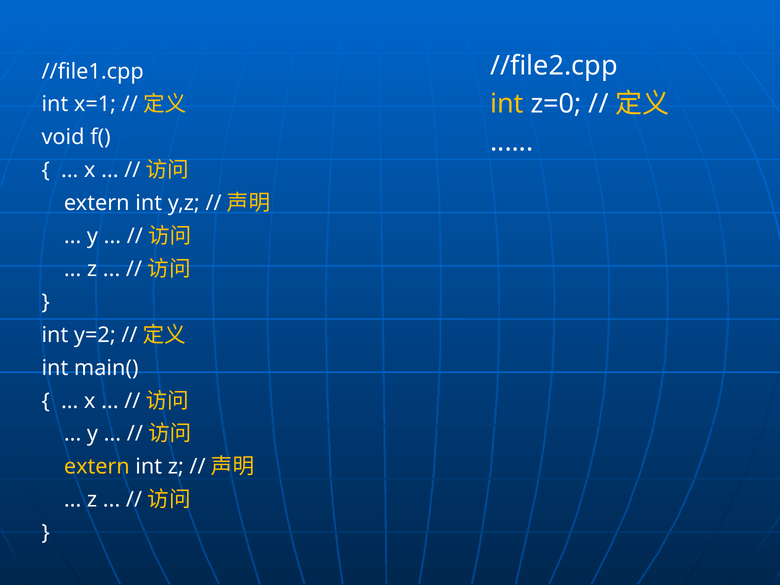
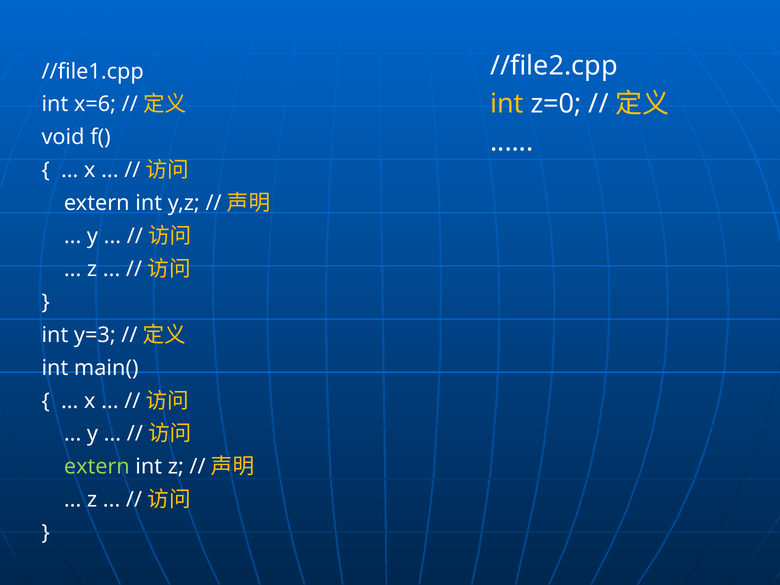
x=1: x=1 -> x=6
y=2: y=2 -> y=3
extern at (97, 467) colour: yellow -> light green
